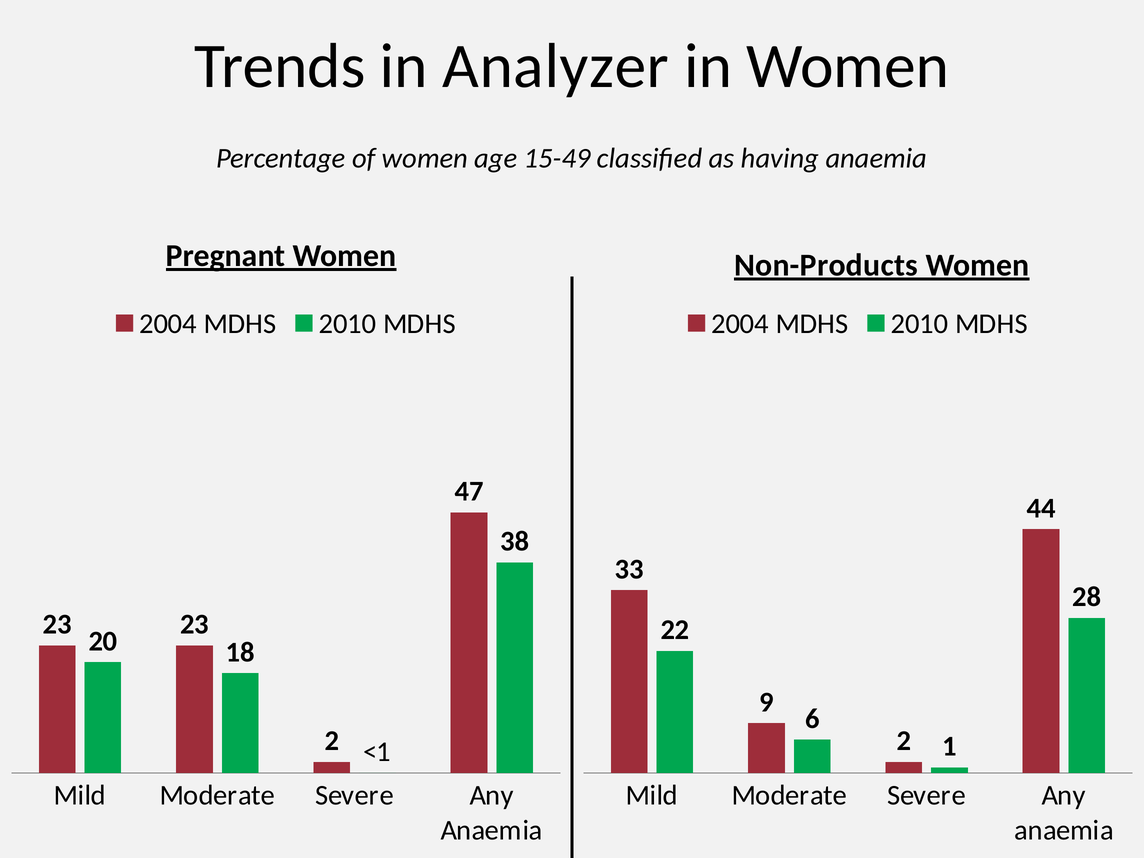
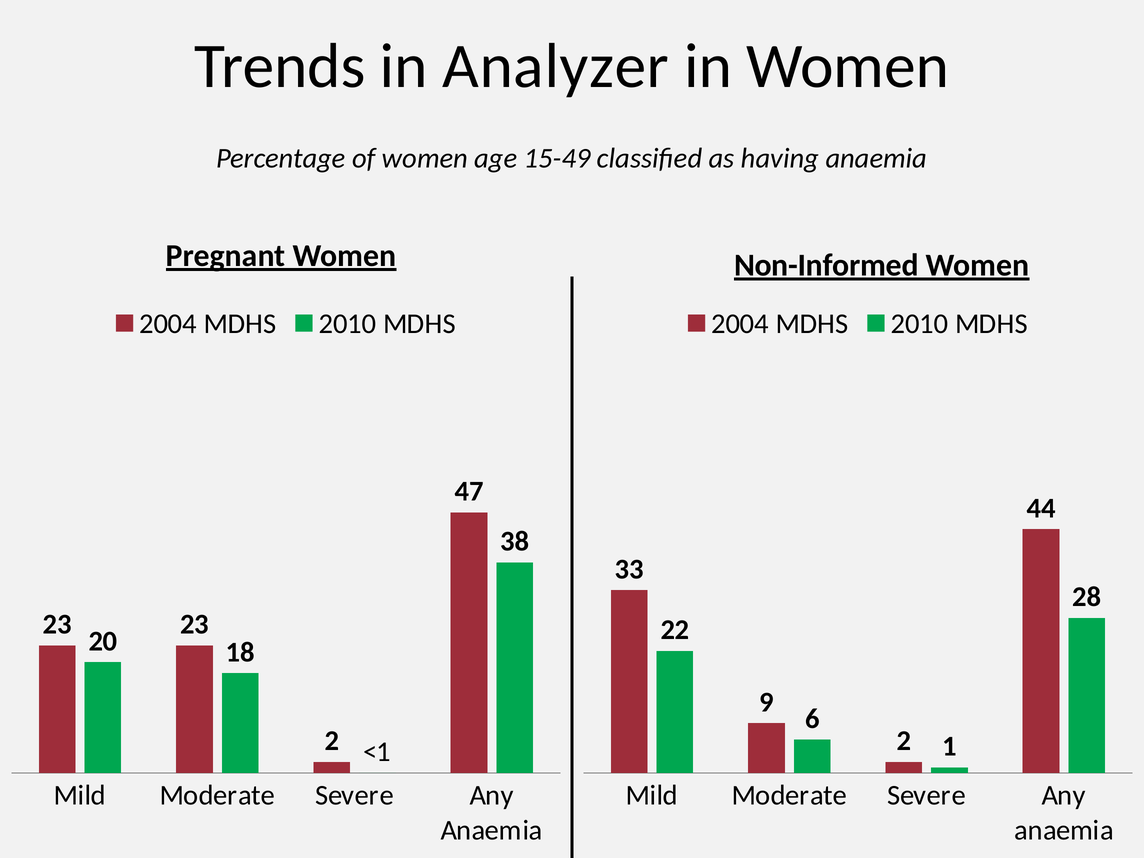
Non-Products: Non-Products -> Non-Informed
